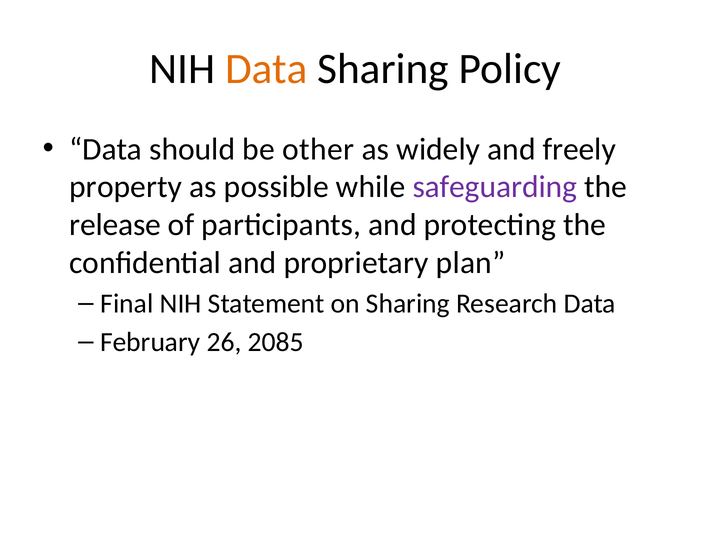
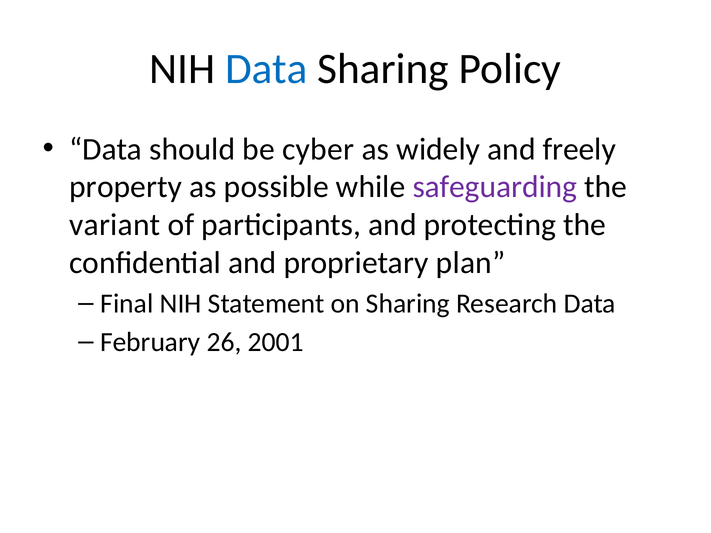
Data at (266, 69) colour: orange -> blue
other: other -> cyber
release: release -> variant
2085: 2085 -> 2001
